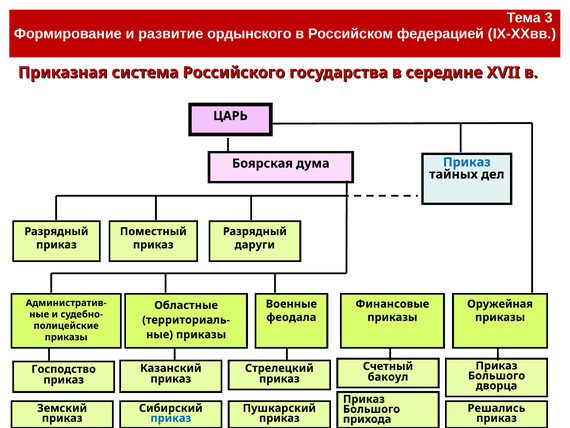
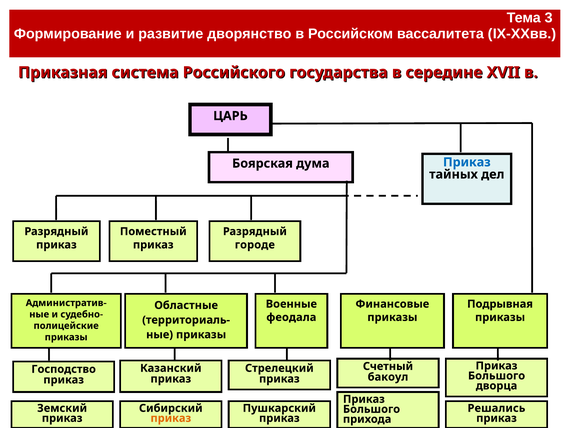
ордынского: ордынского -> дворянство
федерацией: федерацией -> вассалитета
даруги: даруги -> городе
Оружейная: Оружейная -> Подрывная
приказ at (171, 418) colour: blue -> orange
